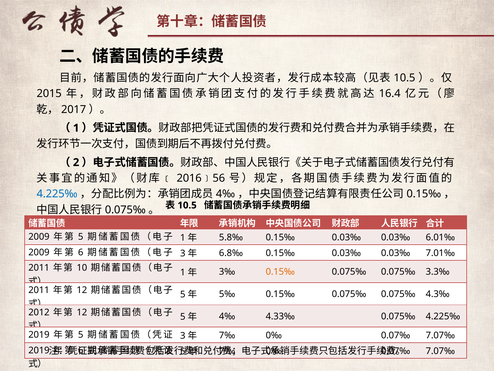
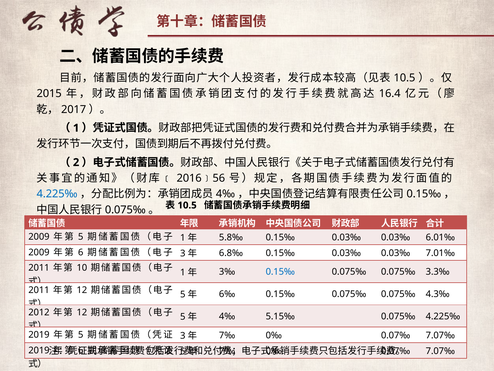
0.15‰ at (280, 272) colour: orange -> blue
5‰: 5‰ -> 6‰
4.33‰: 4.33‰ -> 5.15‰
